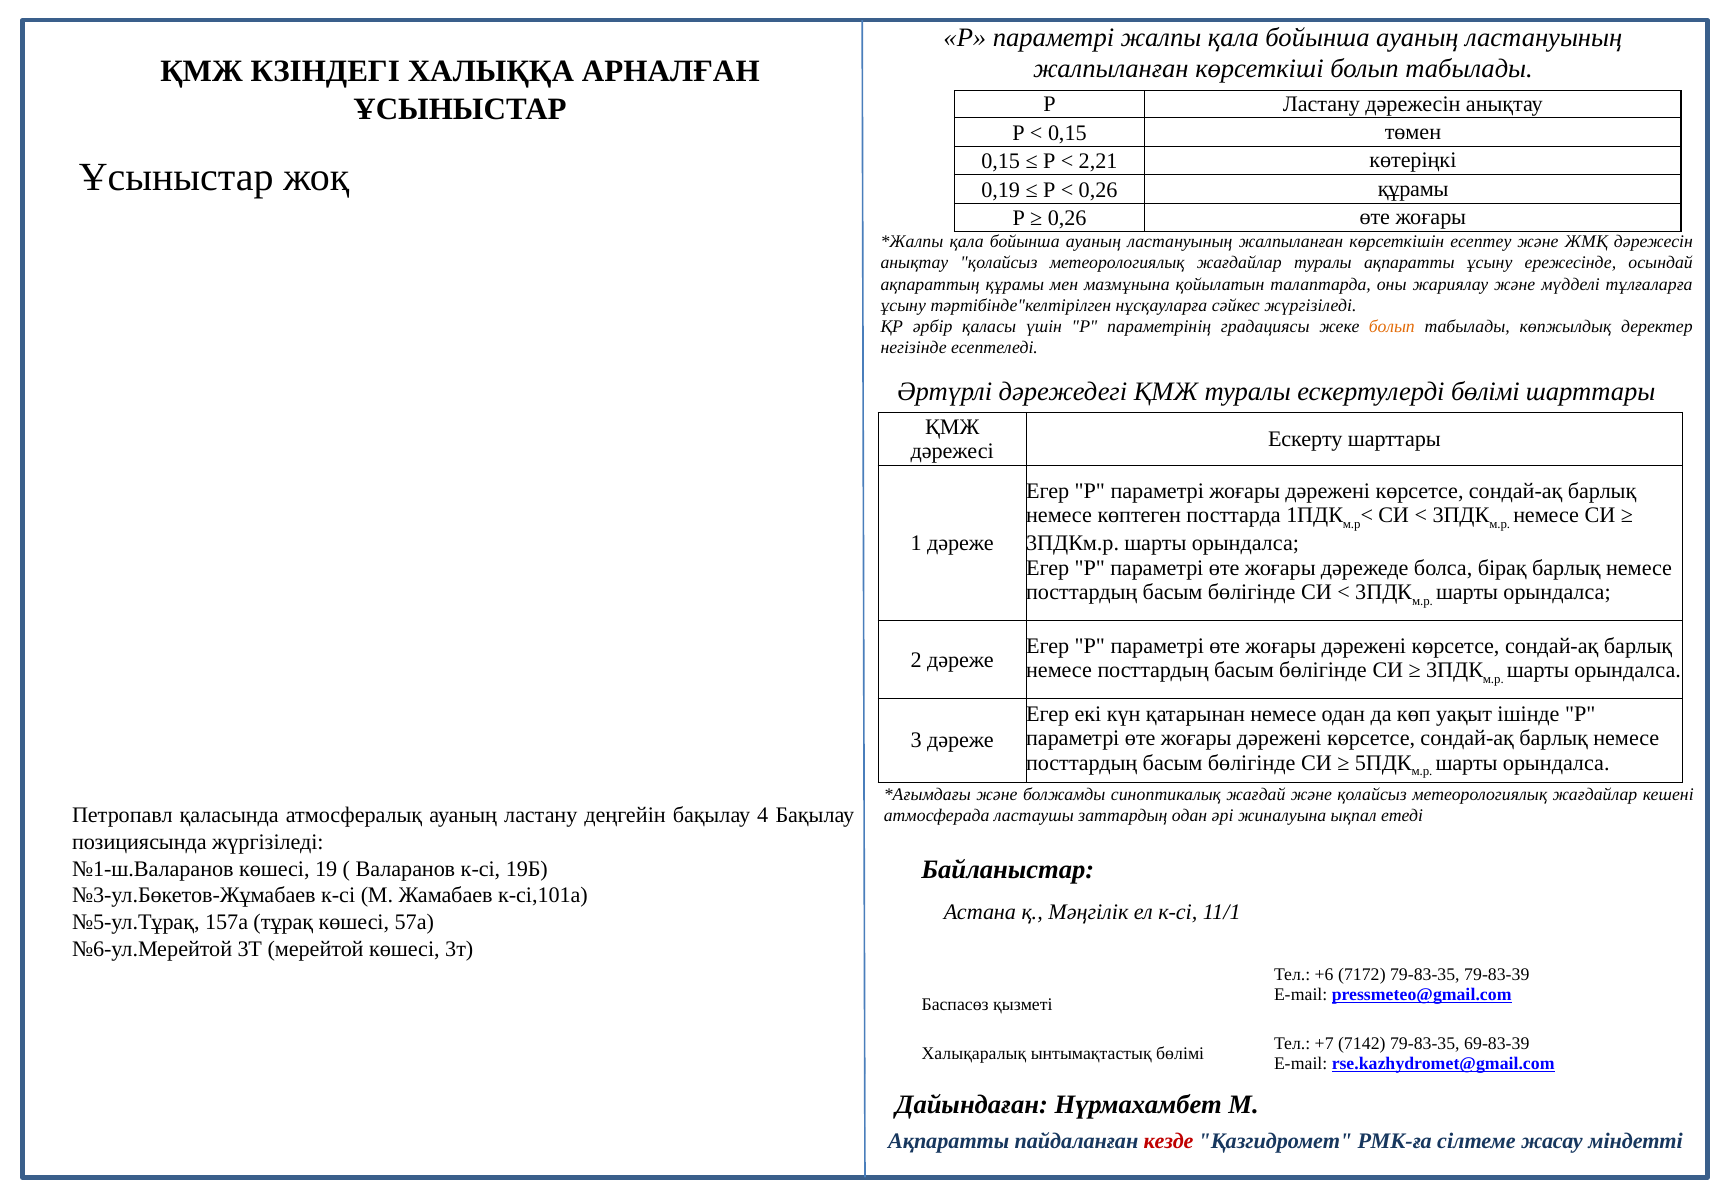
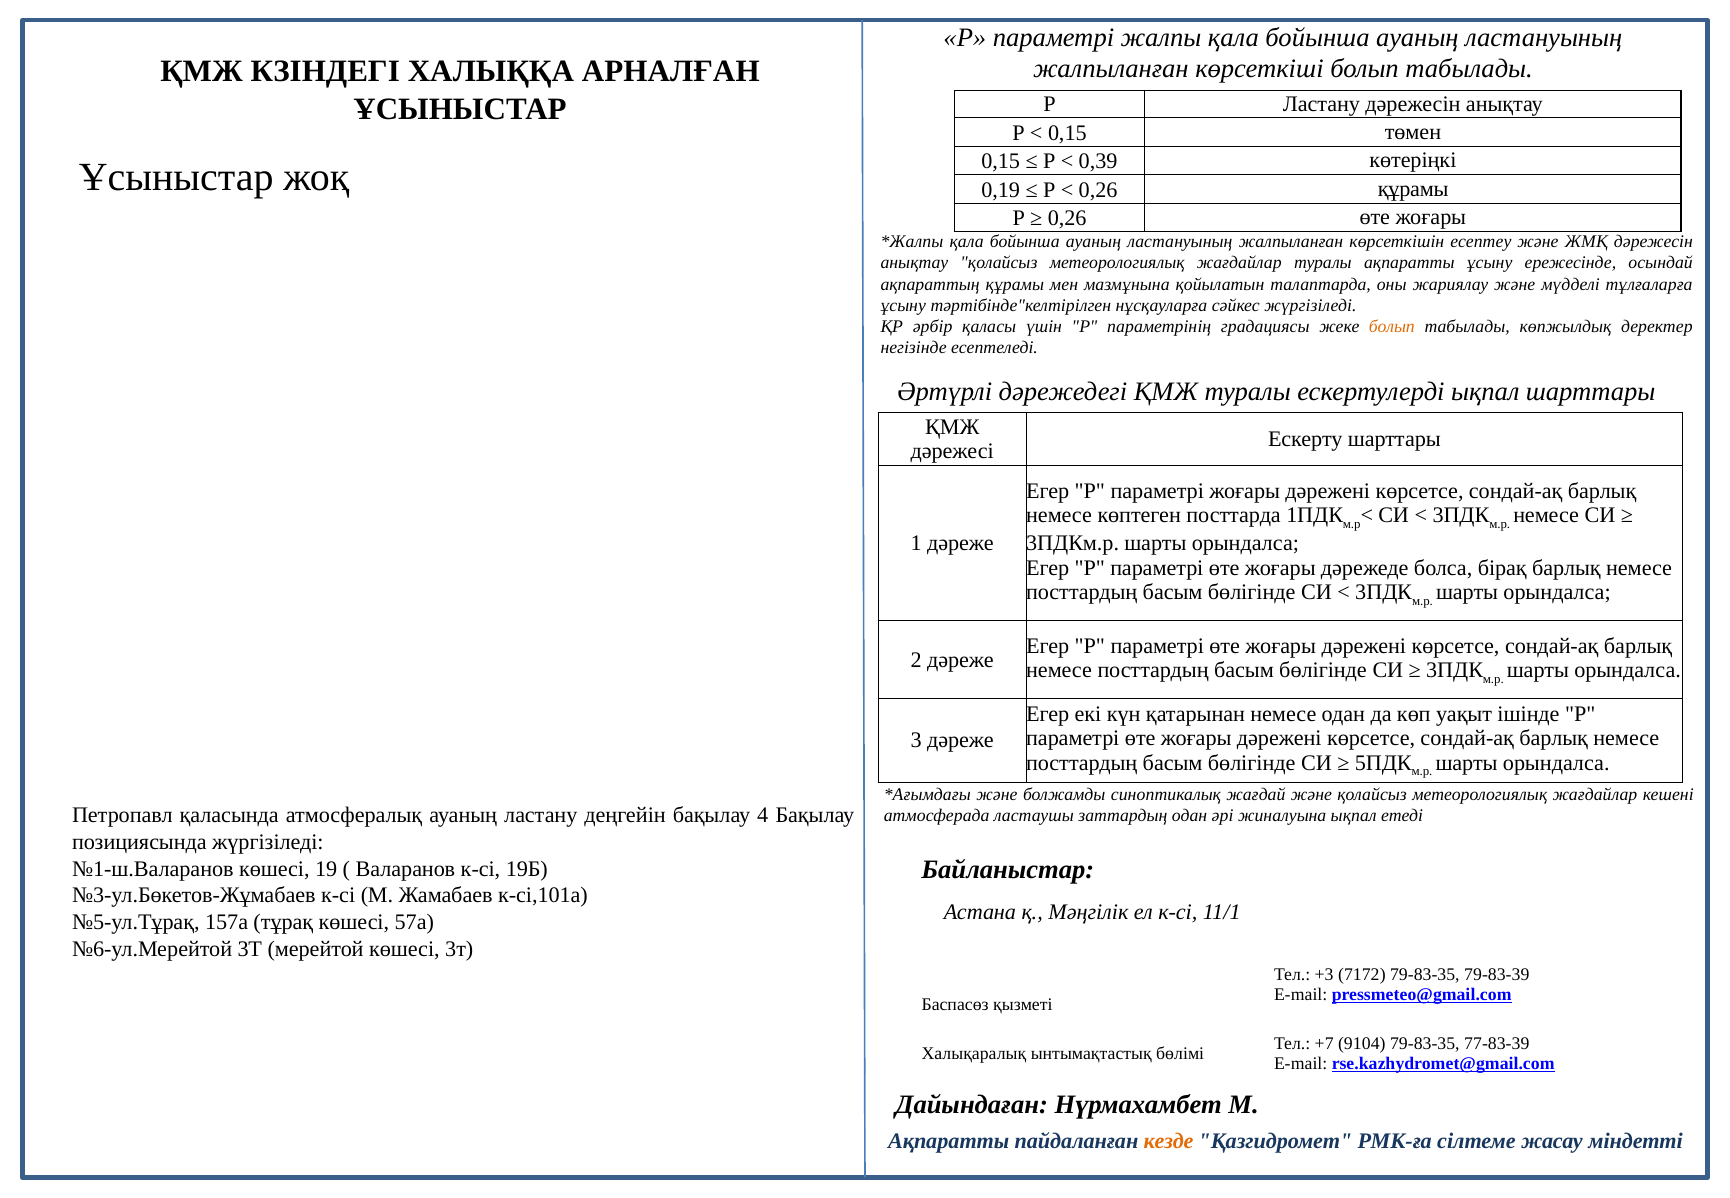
2,21: 2,21 -> 0,39
ескертулерді бөлімі: бөлімі -> ықпал
+6: +6 -> +3
7142: 7142 -> 9104
69-83-39: 69-83-39 -> 77-83-39
кезде colour: red -> orange
